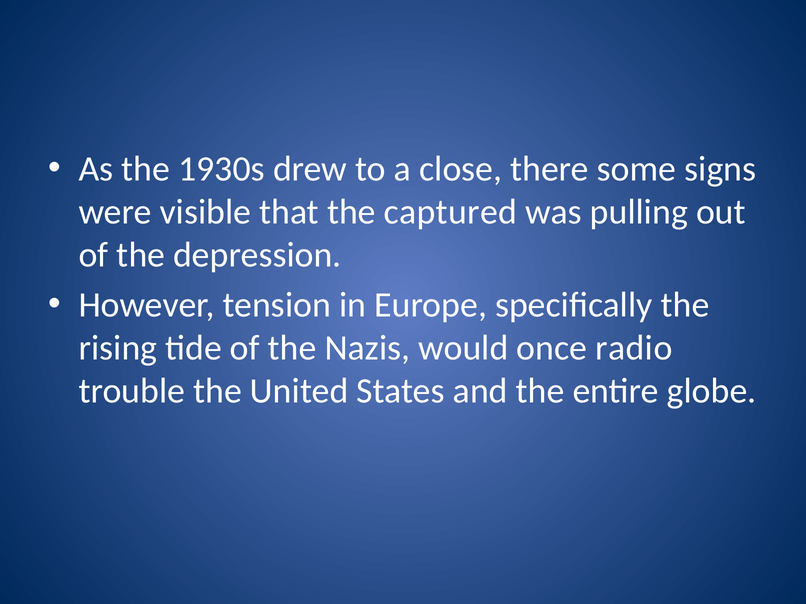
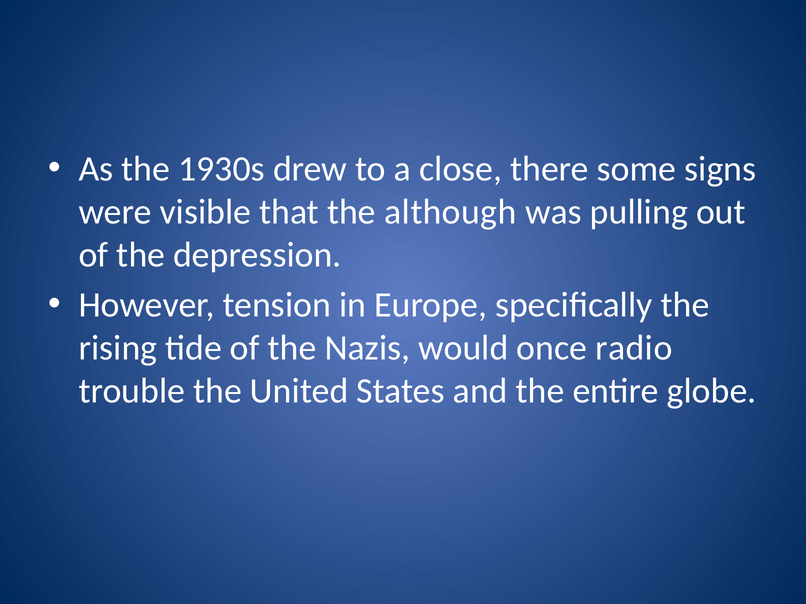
captured: captured -> although
